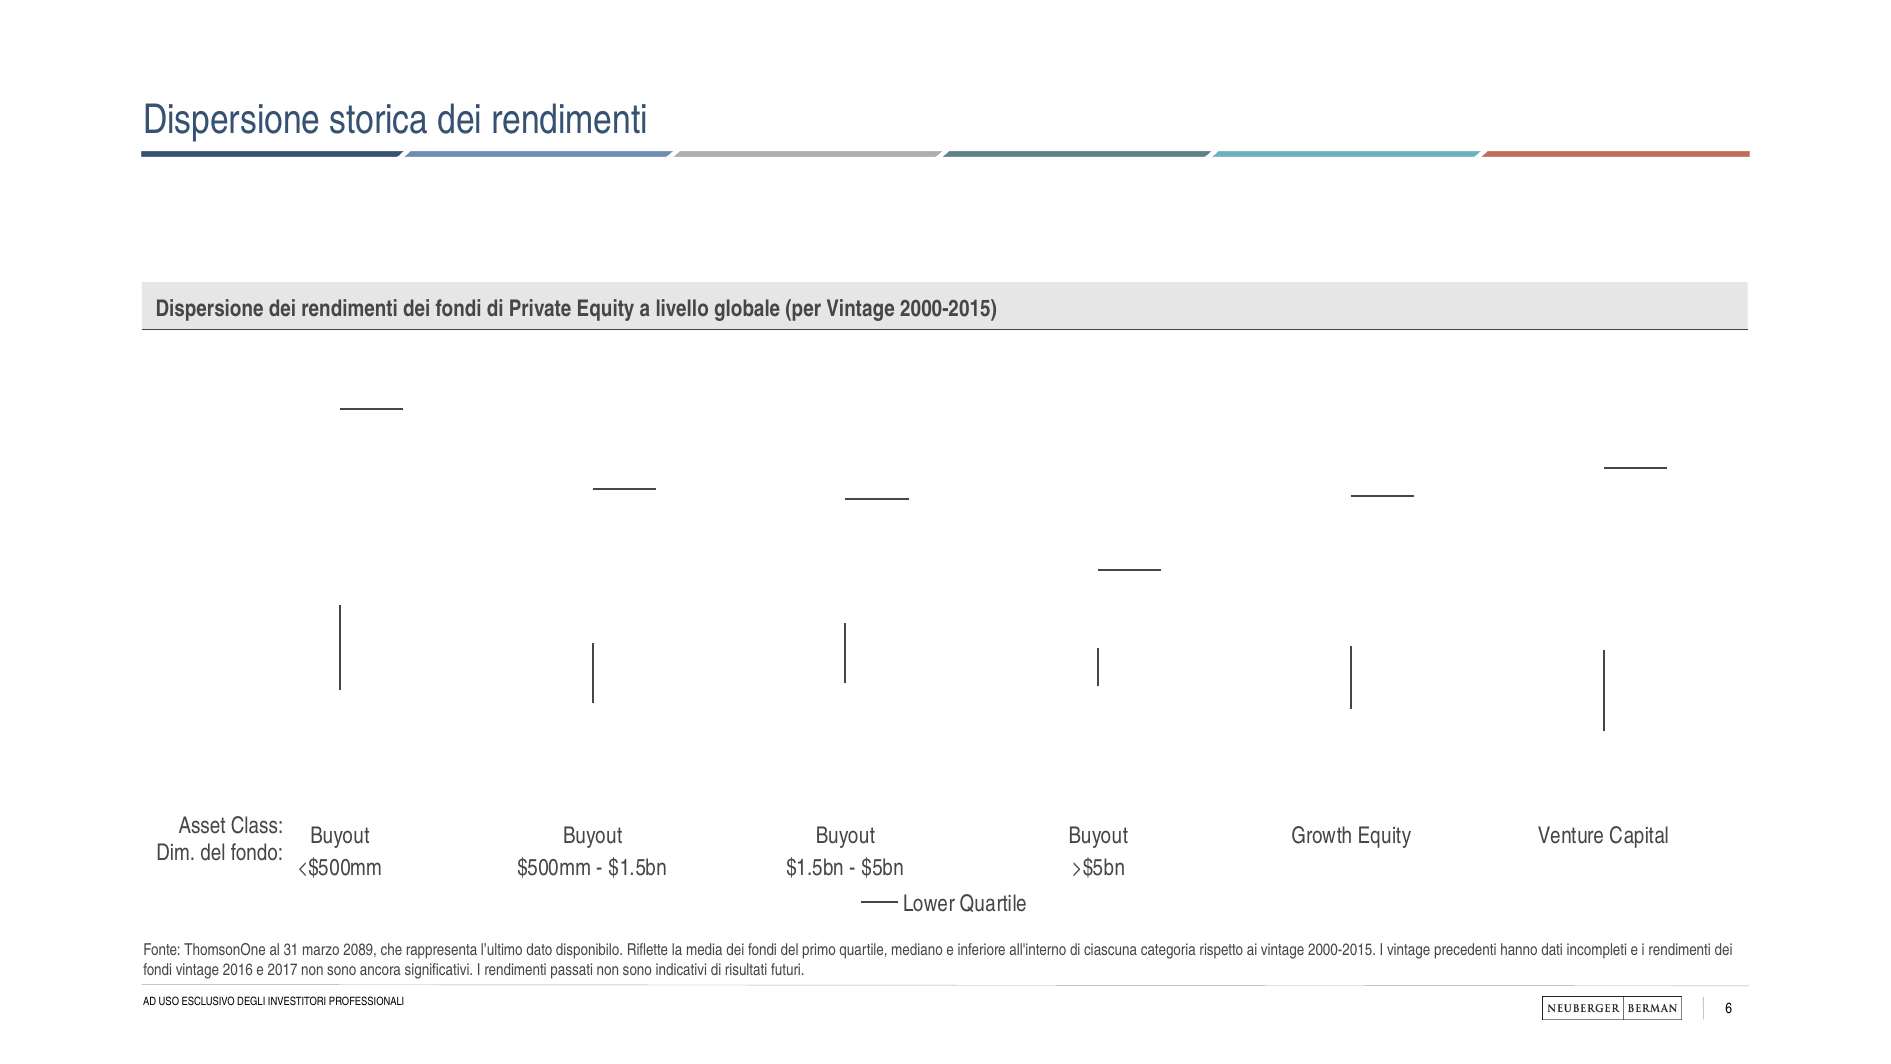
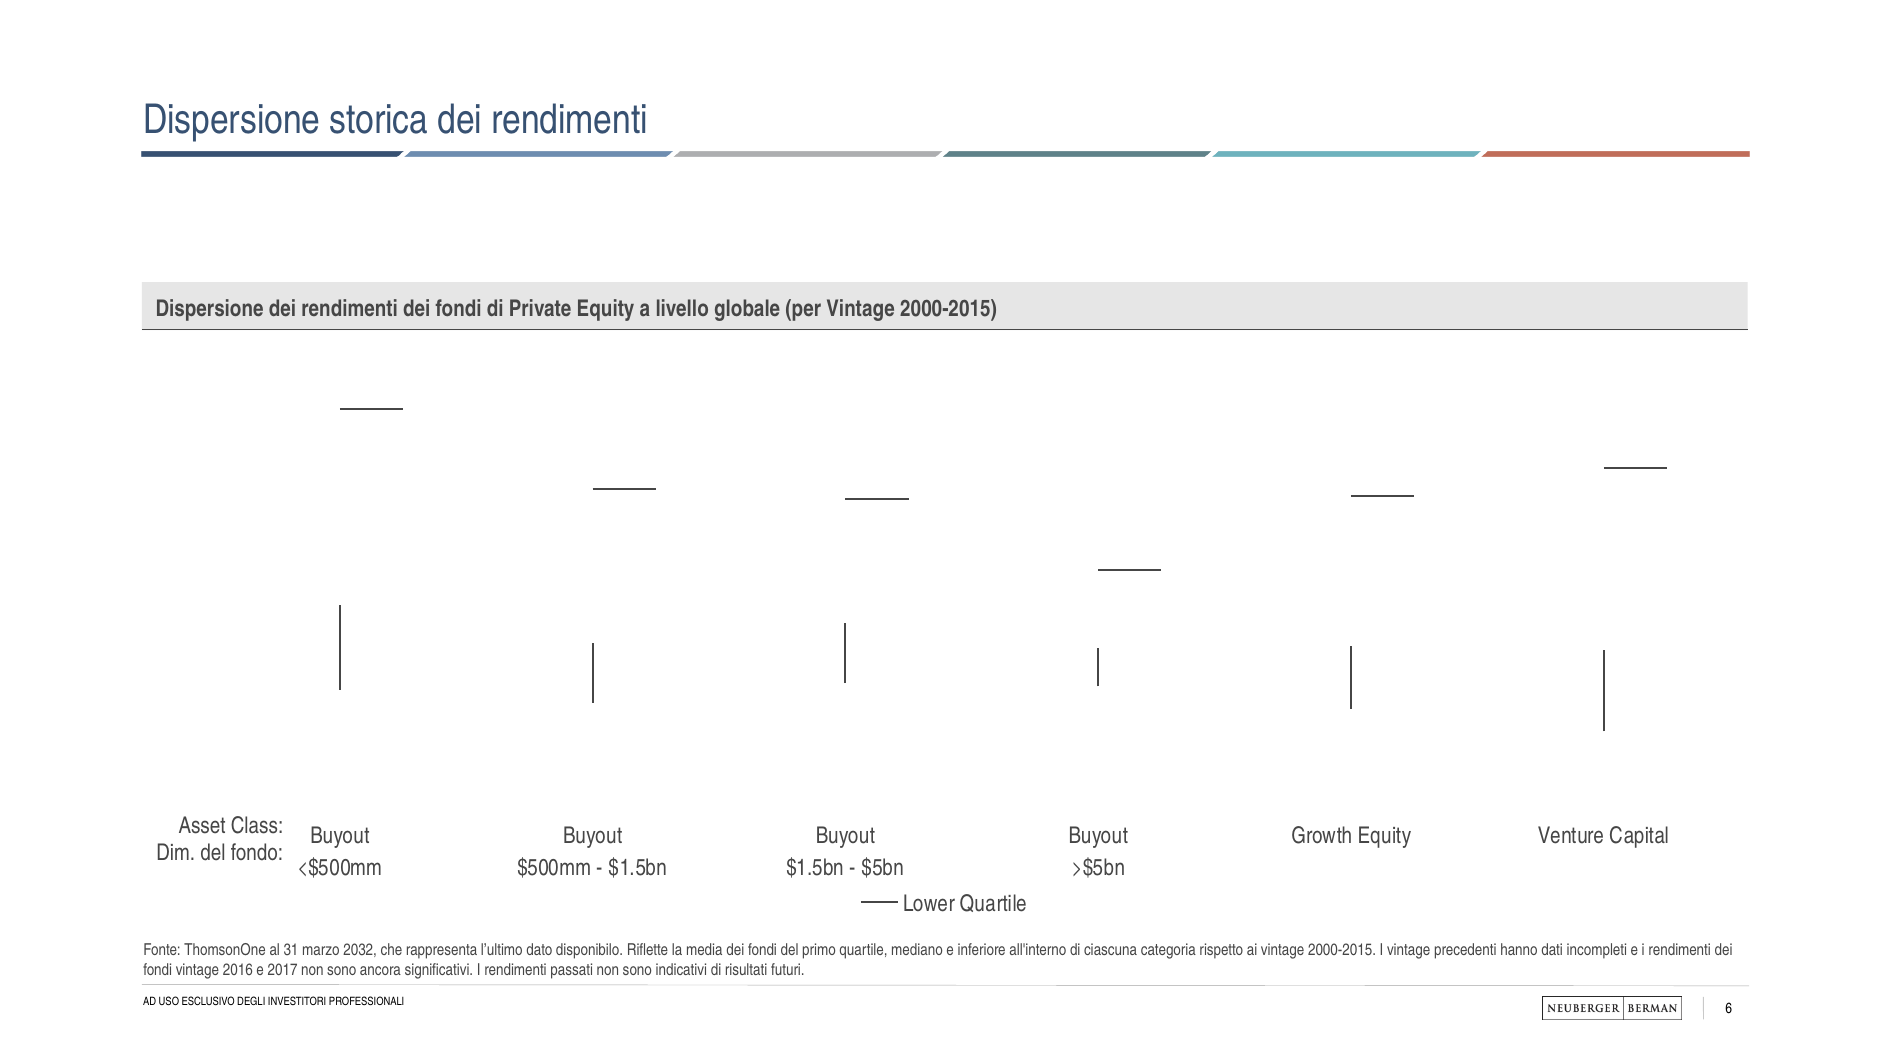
2089: 2089 -> 2032
